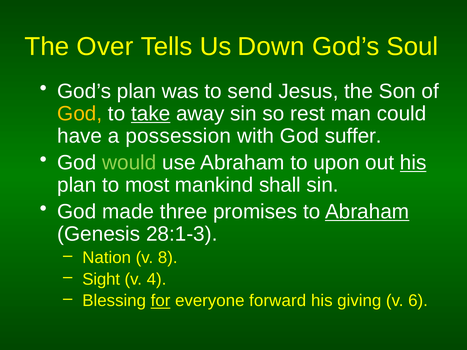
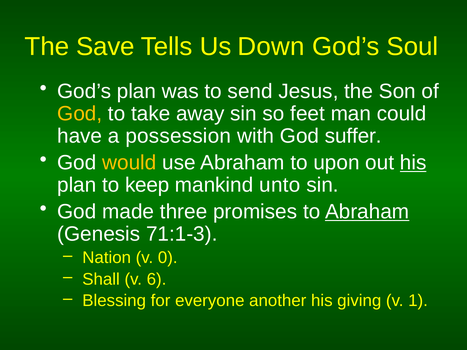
Over: Over -> Save
take underline: present -> none
rest: rest -> feet
would colour: light green -> yellow
most: most -> keep
shall: shall -> unto
28:1-3: 28:1-3 -> 71:1-3
8: 8 -> 0
Sight: Sight -> Shall
4: 4 -> 6
for underline: present -> none
forward: forward -> another
6: 6 -> 1
